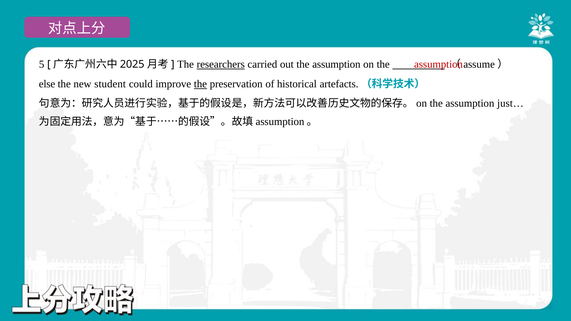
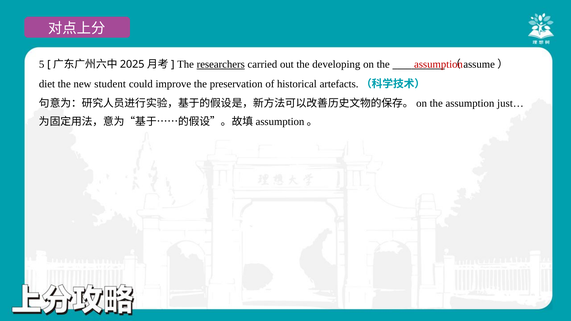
out the assumption: assumption -> developing
else: else -> diet
the at (200, 84) underline: present -> none
